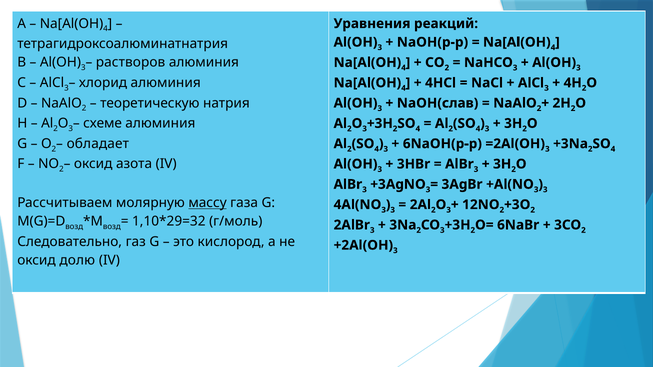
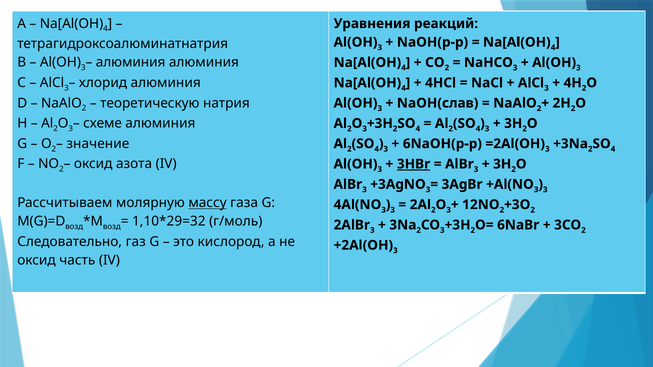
растворов at (131, 63): растворов -> алюминия
обладает: обладает -> значение
3HBr underline: none -> present
долю: долю -> часть
